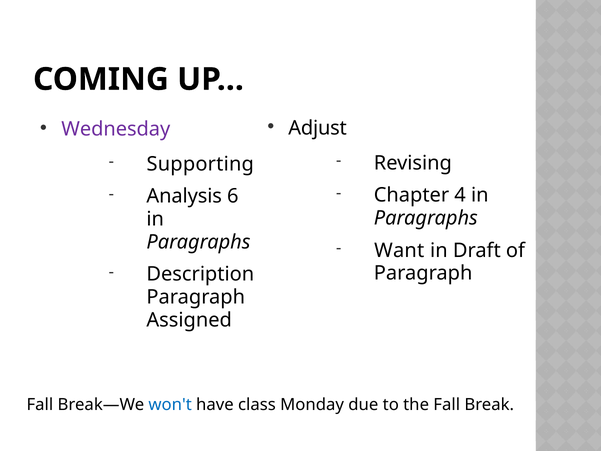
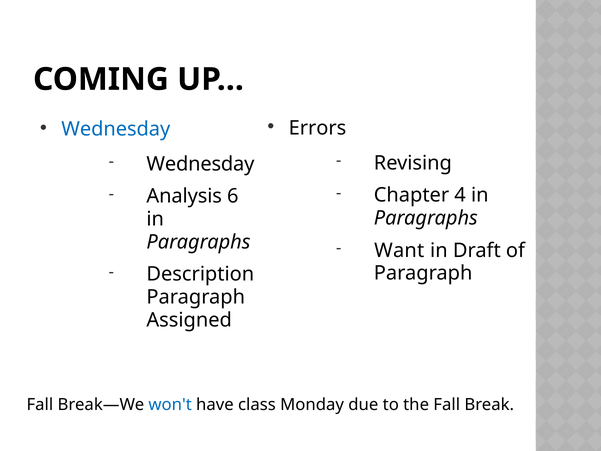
Adjust: Adjust -> Errors
Wednesday at (116, 129) colour: purple -> blue
Supporting at (200, 164): Supporting -> Wednesday
